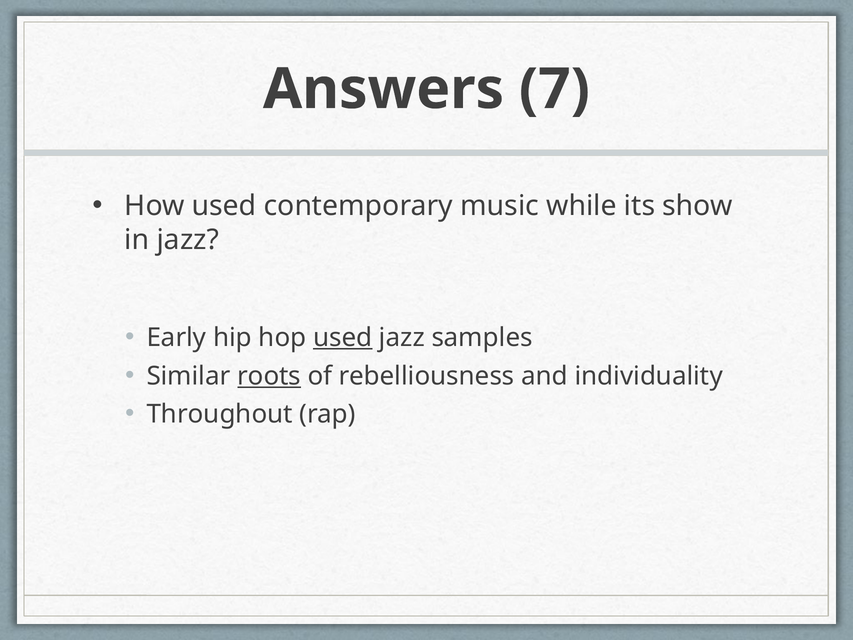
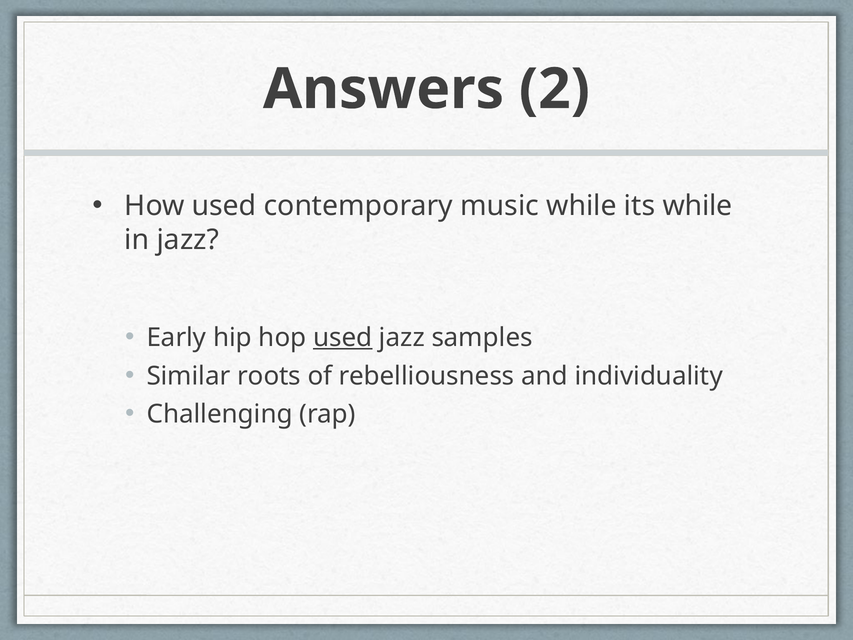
7: 7 -> 2
its show: show -> while
roots underline: present -> none
Throughout: Throughout -> Challenging
